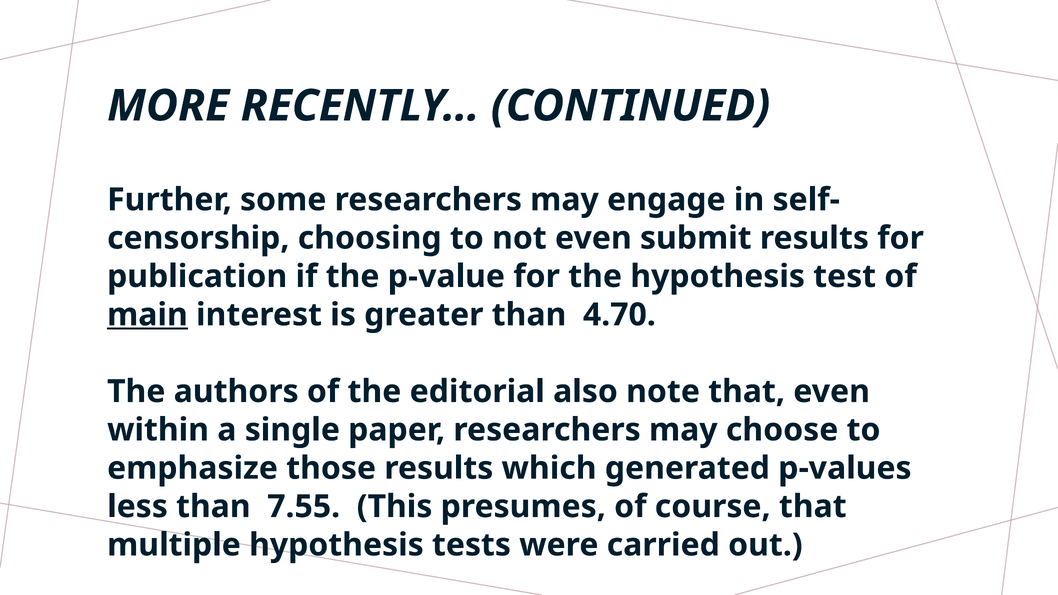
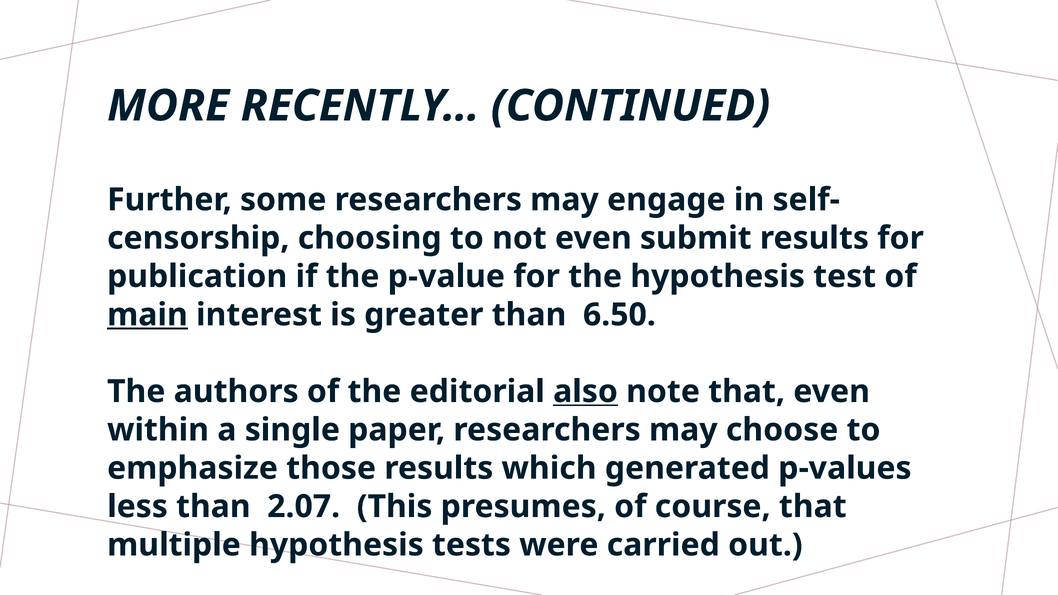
4.70: 4.70 -> 6.50
also underline: none -> present
7.55: 7.55 -> 2.07
